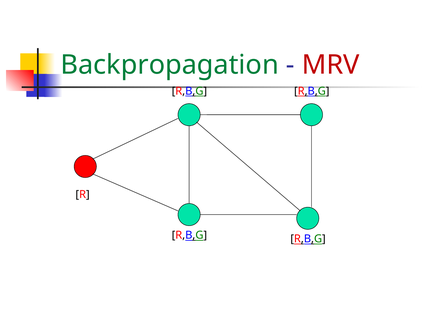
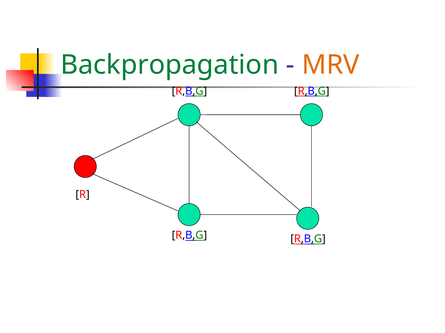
MRV colour: red -> orange
